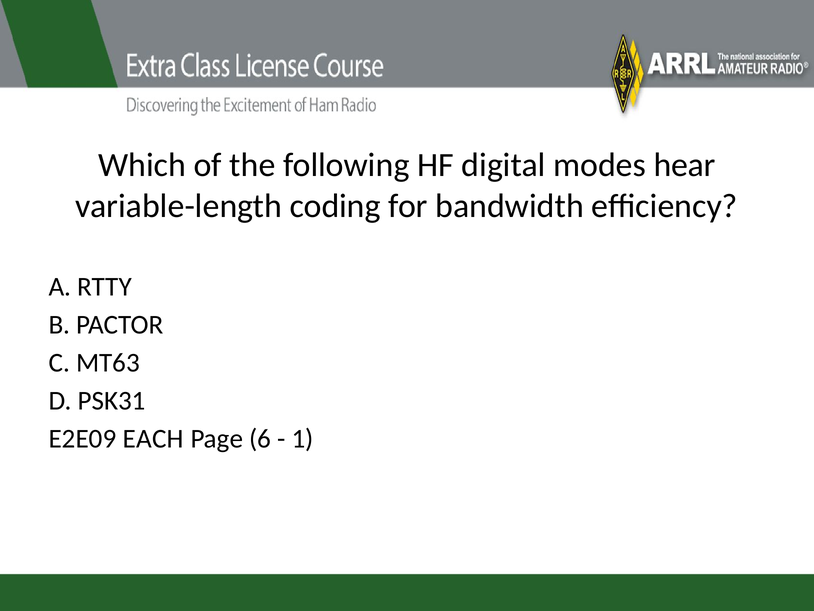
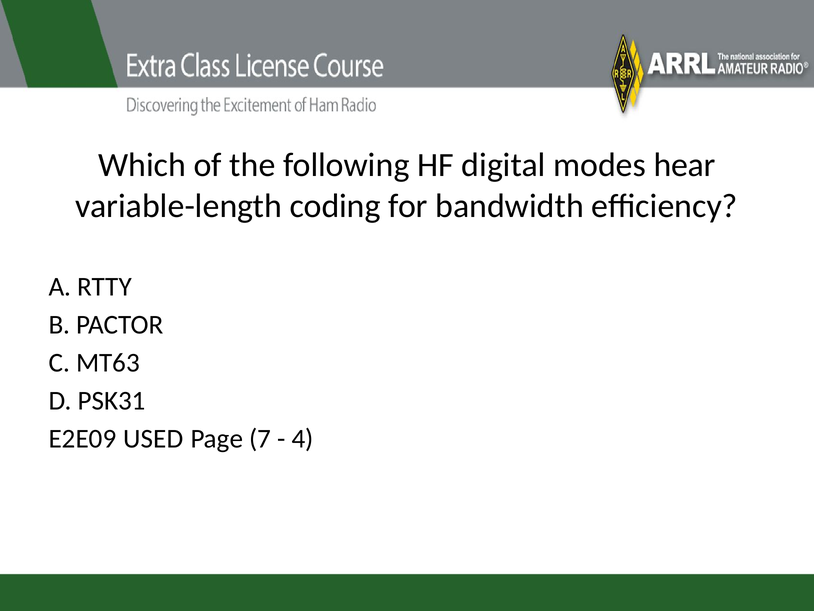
EACH: EACH -> USED
6: 6 -> 7
1: 1 -> 4
